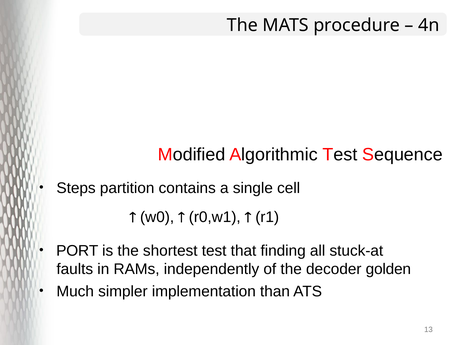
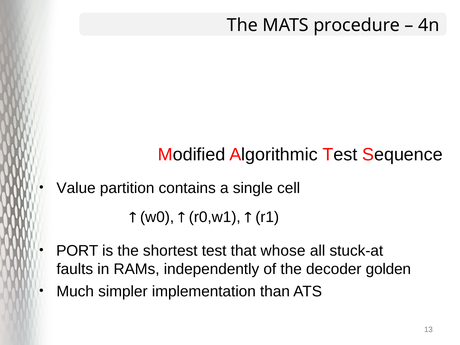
Steps: Steps -> Value
finding: finding -> whose
